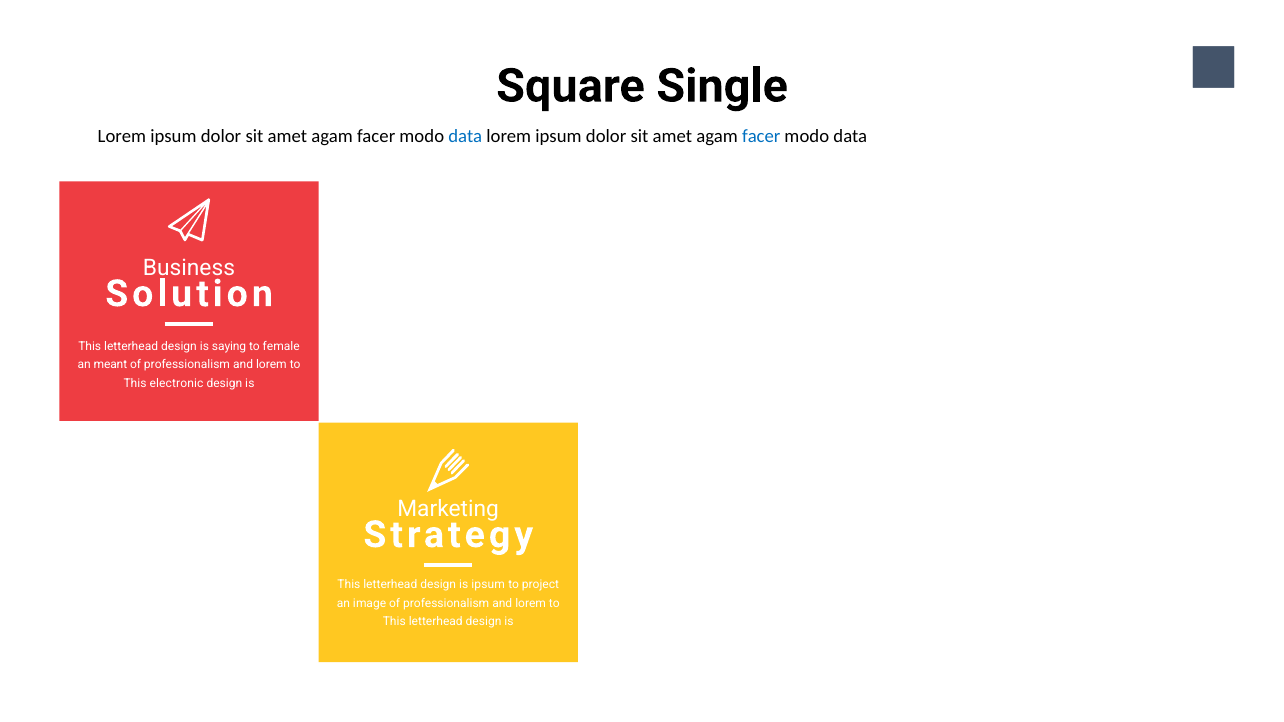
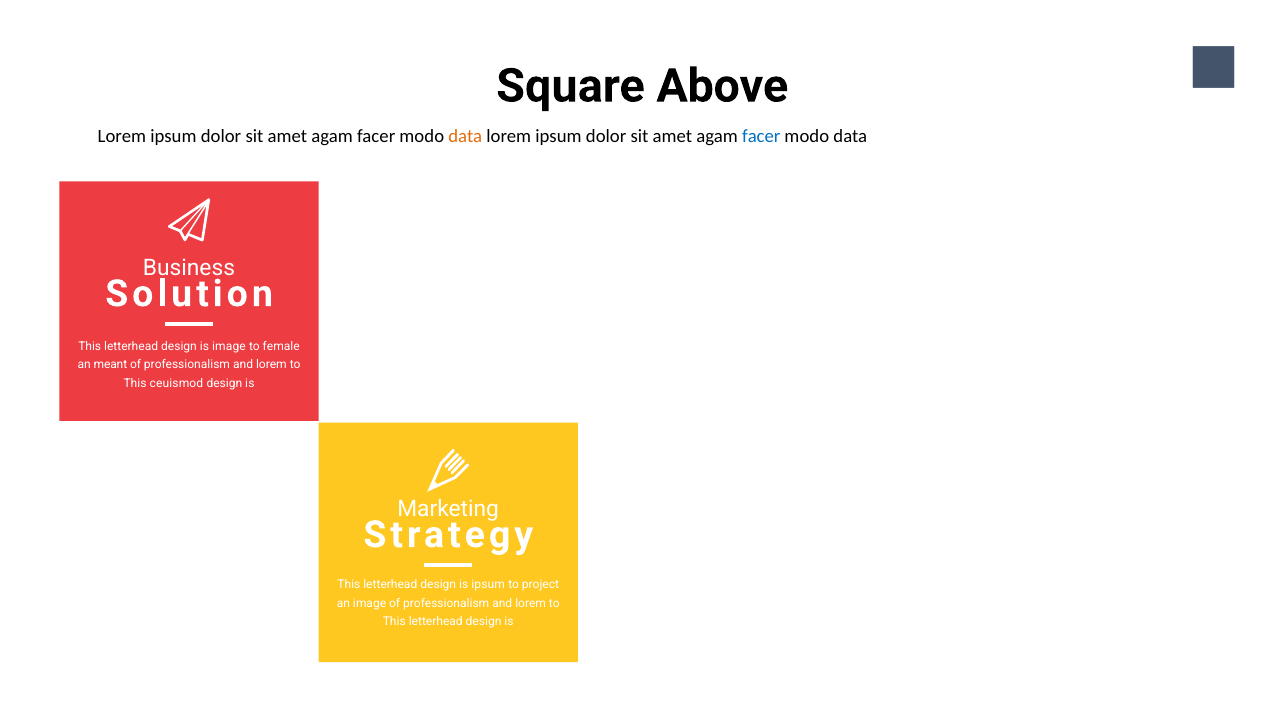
Single: Single -> Above
data at (465, 137) colour: blue -> orange
is saying: saying -> image
electronic: electronic -> ceuismod
